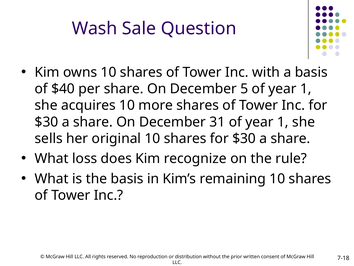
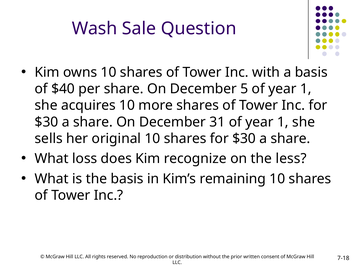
rule: rule -> less
